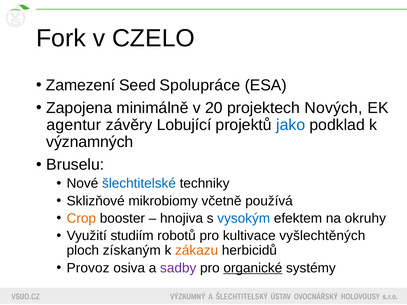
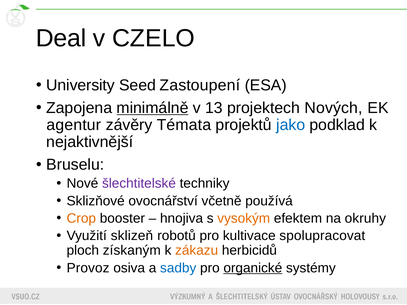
Fork: Fork -> Deal
Zamezení: Zamezení -> University
Spolupráce: Spolupráce -> Zastoupení
minimálně underline: none -> present
20: 20 -> 13
Lobující: Lobující -> Témata
významných: významných -> nejaktivnější
šlechtitelské colour: blue -> purple
mikrobiomy: mikrobiomy -> ovocnářství
vysokým colour: blue -> orange
studiím: studiím -> sklizeň
vyšlechtěných: vyšlechtěných -> spolupracovat
sadby colour: purple -> blue
